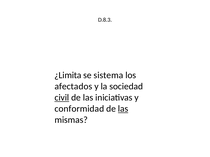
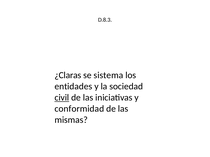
¿Limita: ¿Limita -> ¿Claras
afectados: afectados -> entidades
las at (123, 109) underline: present -> none
